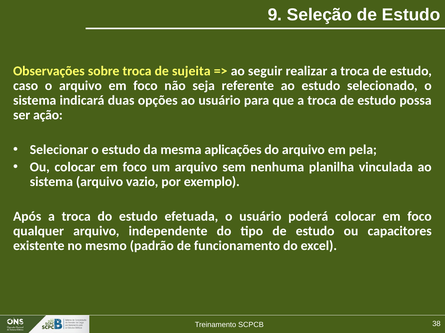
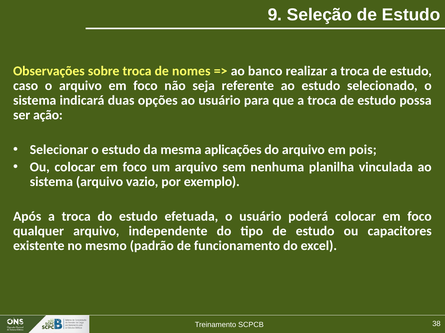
sujeita: sujeita -> nomes
seguir: seguir -> banco
pela: pela -> pois
